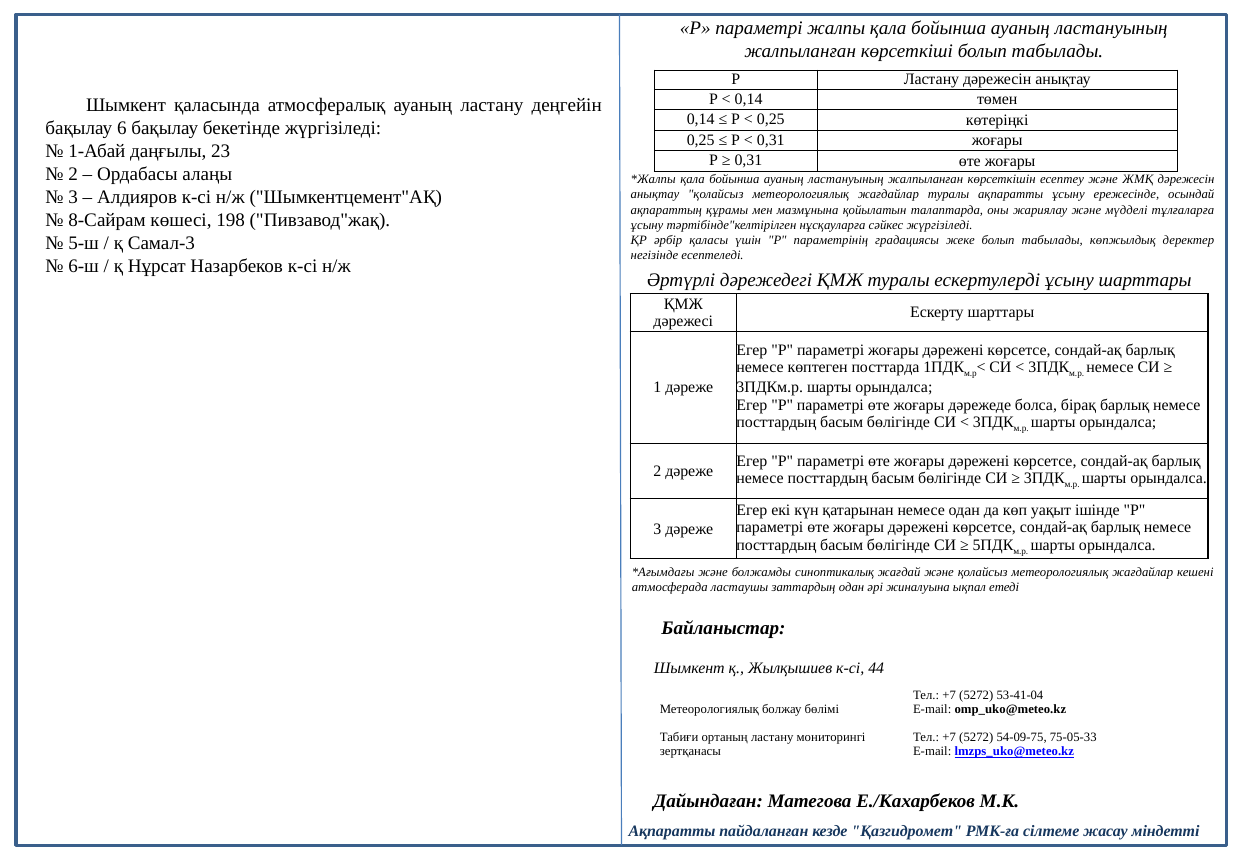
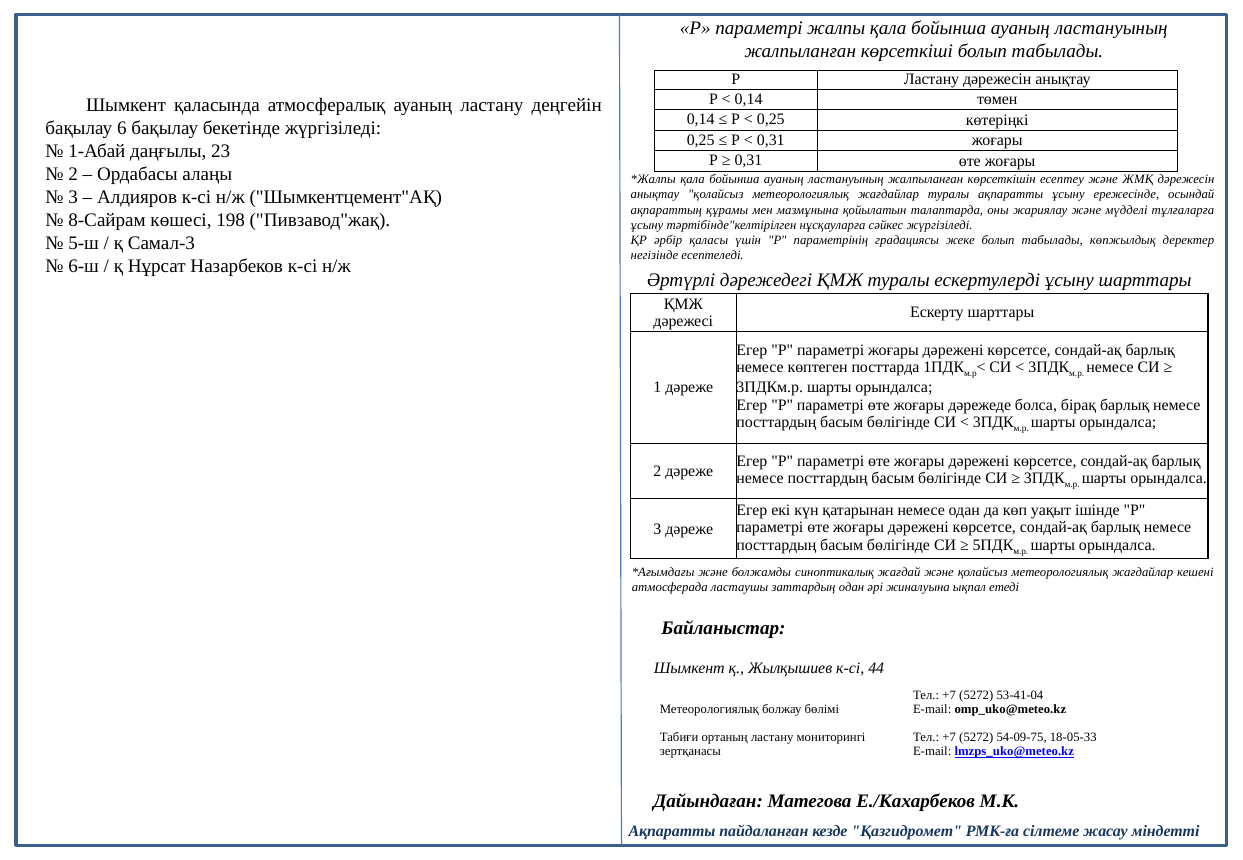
75-05-33: 75-05-33 -> 18-05-33
